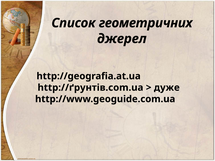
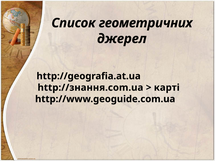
http://ґрунтів.com.ua: http://ґрунтів.com.ua -> http://знання.com.ua
дуже: дуже -> карті
